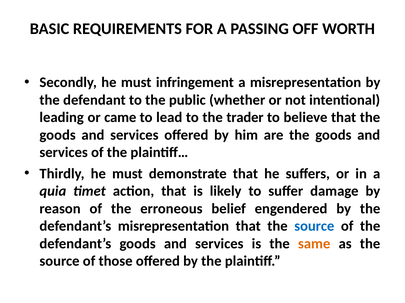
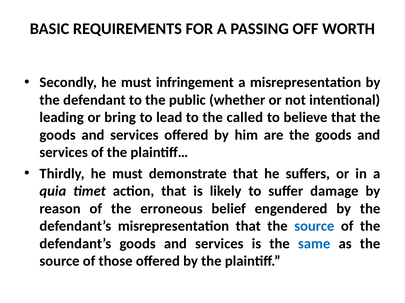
came: came -> bring
trader: trader -> called
same colour: orange -> blue
